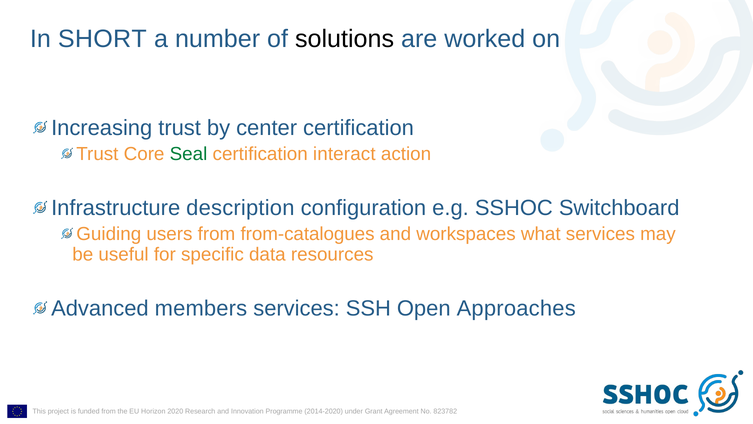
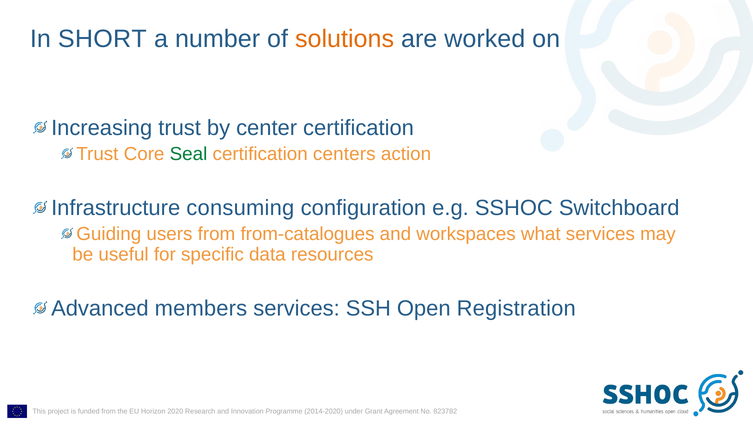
solutions colour: black -> orange
interact: interact -> centers
description: description -> consuming
Approaches: Approaches -> Registration
